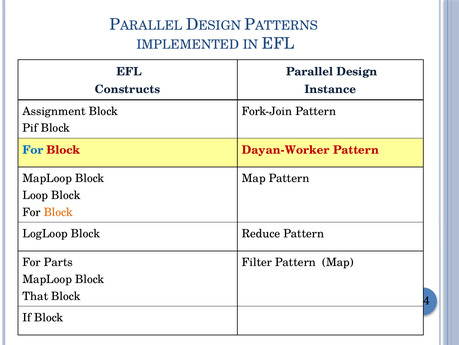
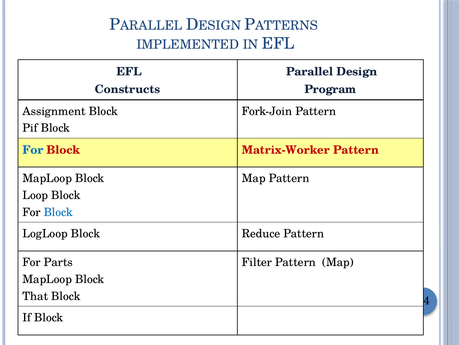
Instance: Instance -> Program
Dayan-Worker: Dayan-Worker -> Matrix-Worker
Block at (58, 212) colour: orange -> blue
